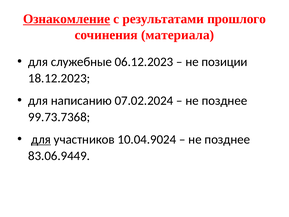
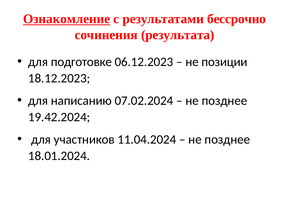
прошлого: прошлого -> бессрочно
материала: материала -> результата
служебные: служебные -> подготовке
99.73.7368: 99.73.7368 -> 19.42.2024
для at (41, 139) underline: present -> none
10.04.9024: 10.04.9024 -> 11.04.2024
83.06.9449: 83.06.9449 -> 18.01.2024
